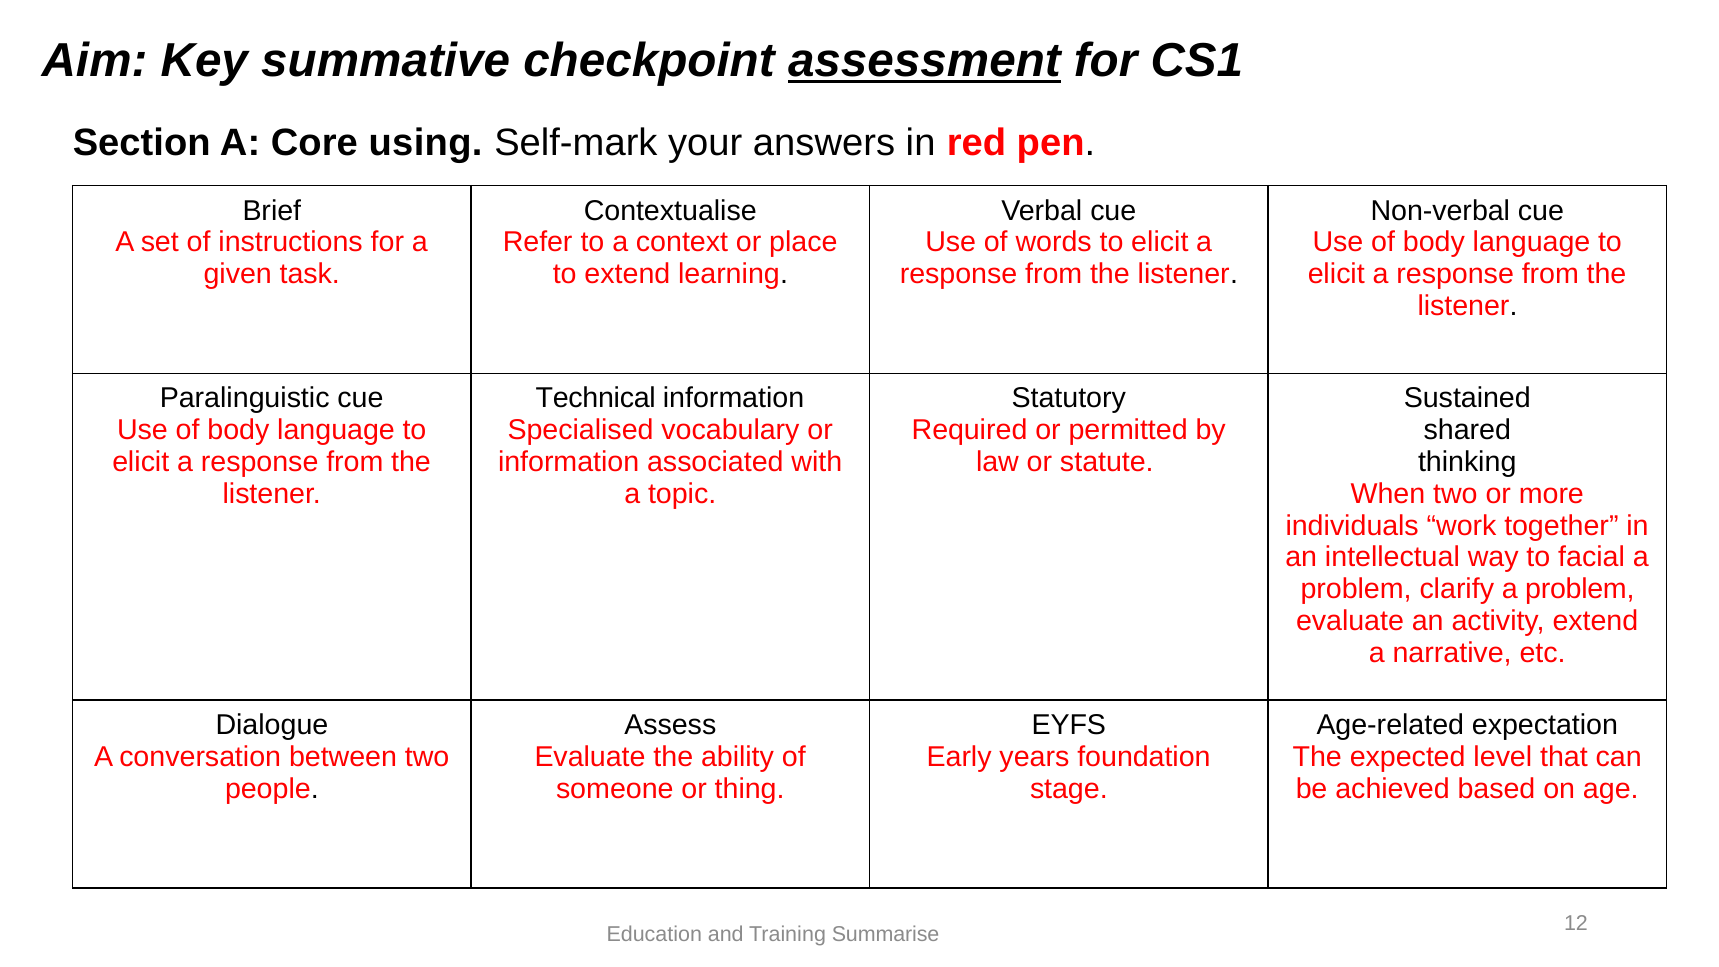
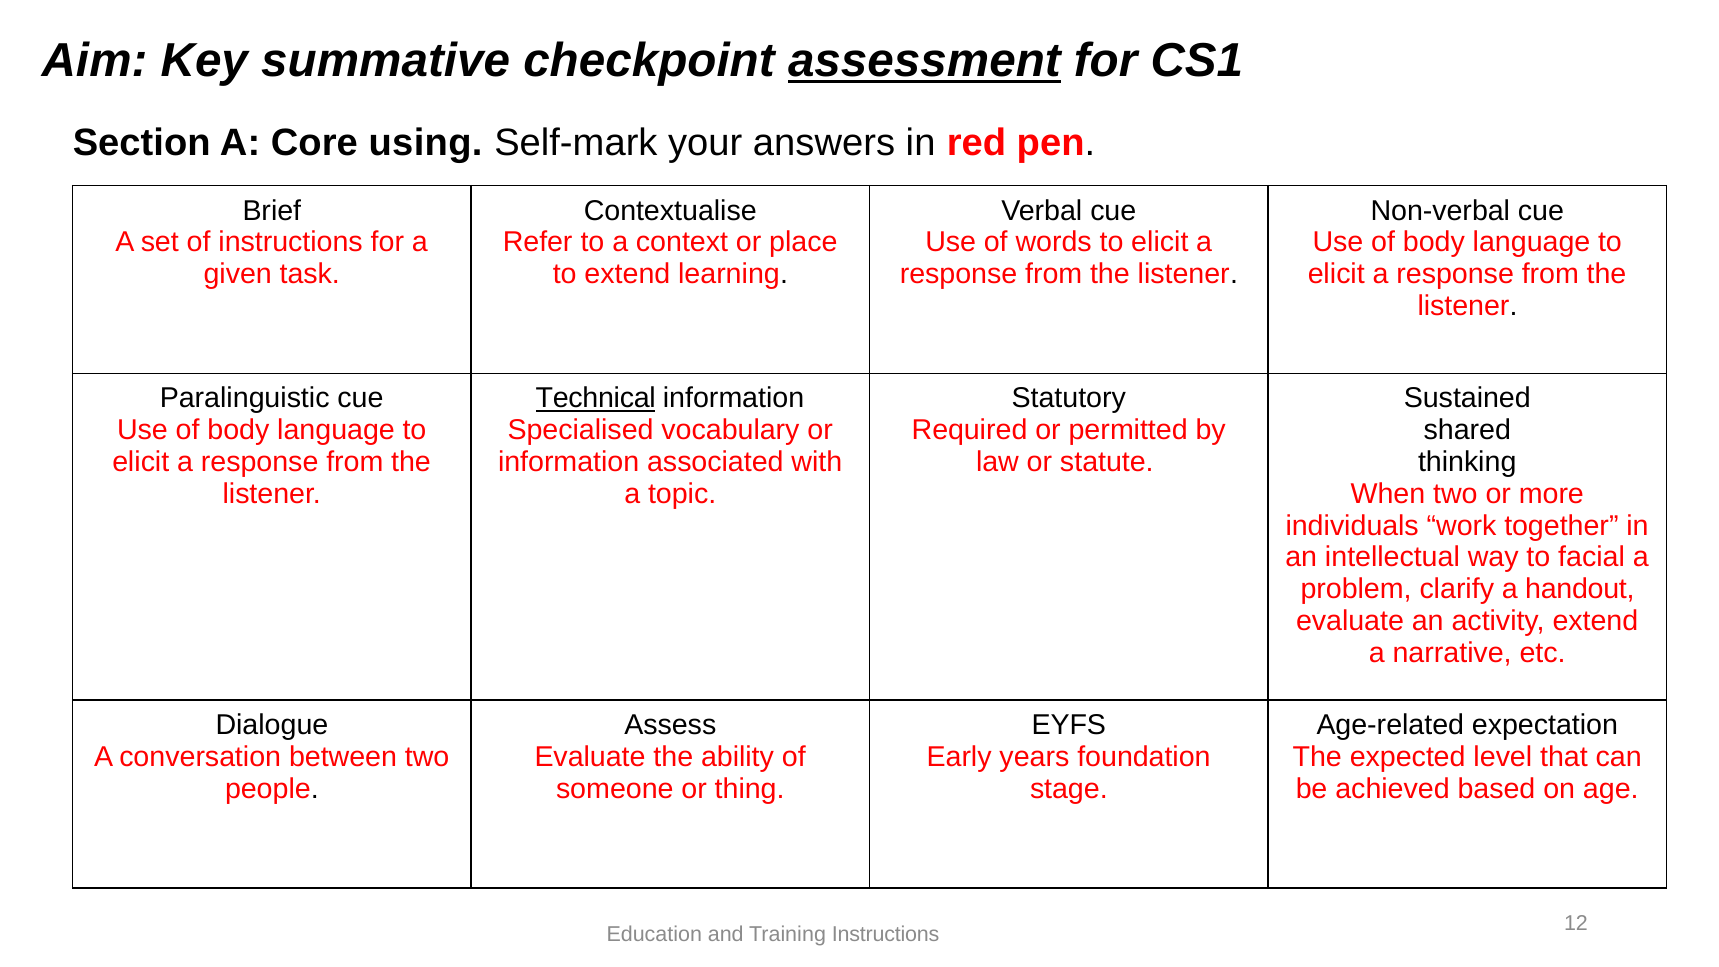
Technical underline: none -> present
clarify a problem: problem -> handout
Training Summarise: Summarise -> Instructions
